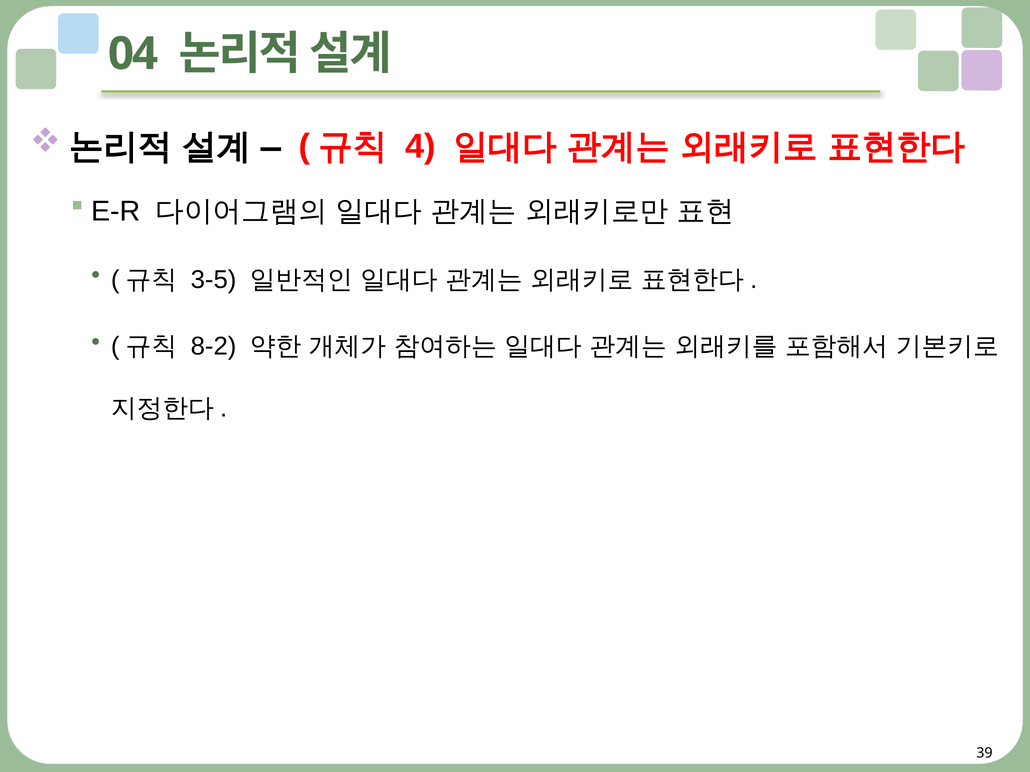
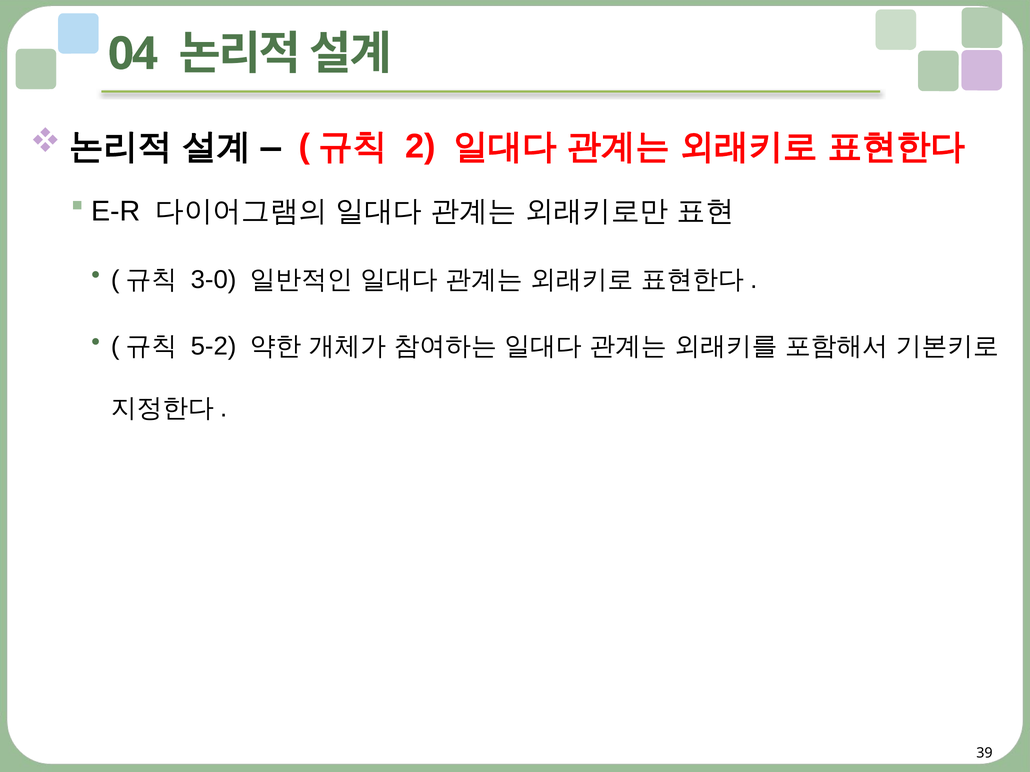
4: 4 -> 2
3-5: 3-5 -> 3-0
8-2: 8-2 -> 5-2
